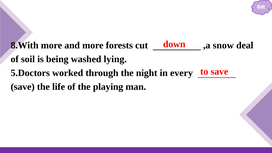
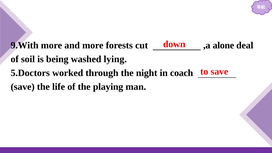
8.With: 8.With -> 9.With
snow: snow -> alone
every: every -> coach
